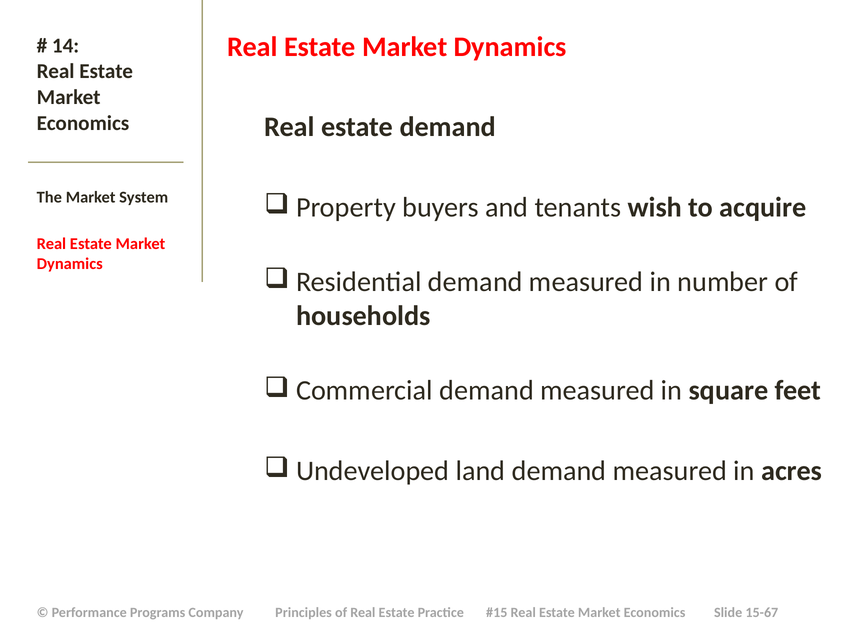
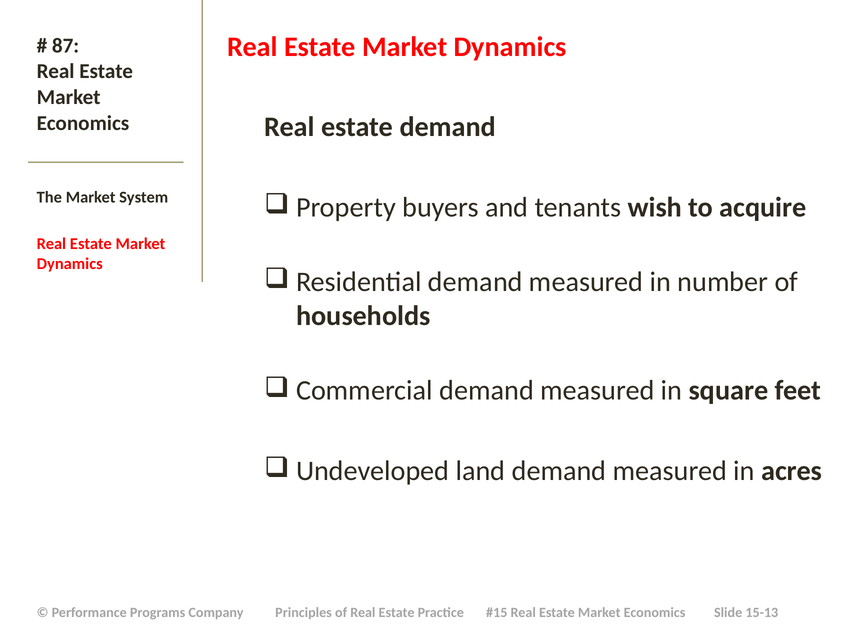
14: 14 -> 87
15-67: 15-67 -> 15-13
